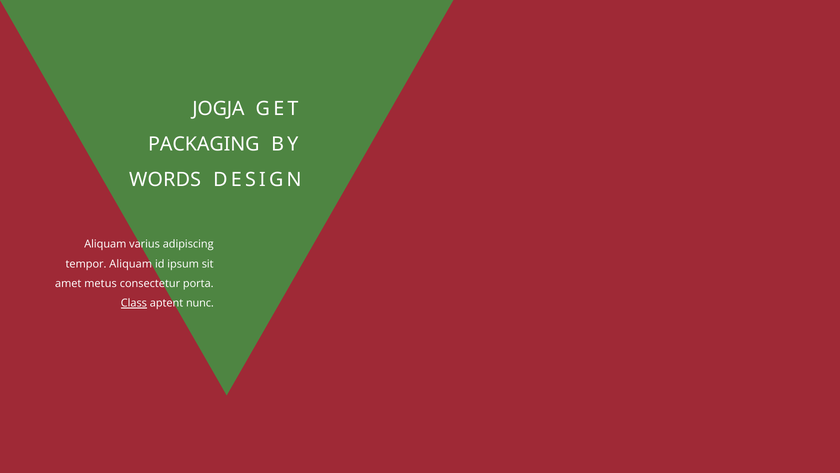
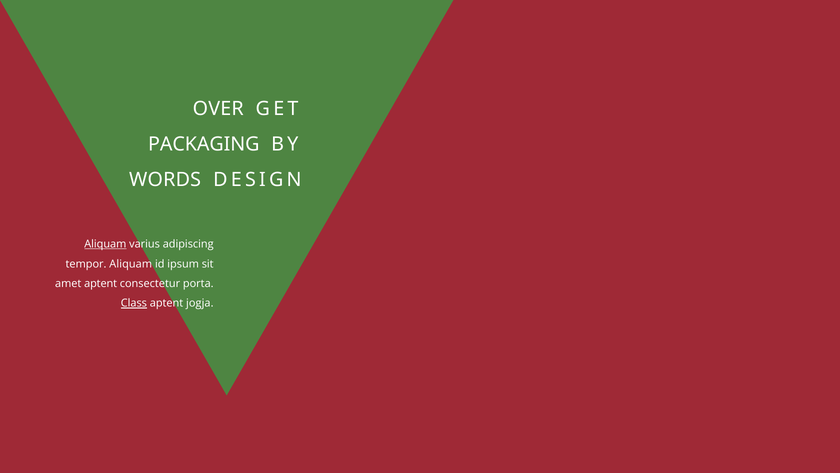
JOGJA: JOGJA -> OVER
Aliquam at (105, 244) underline: none -> present
amet metus: metus -> aptent
nunc: nunc -> jogja
